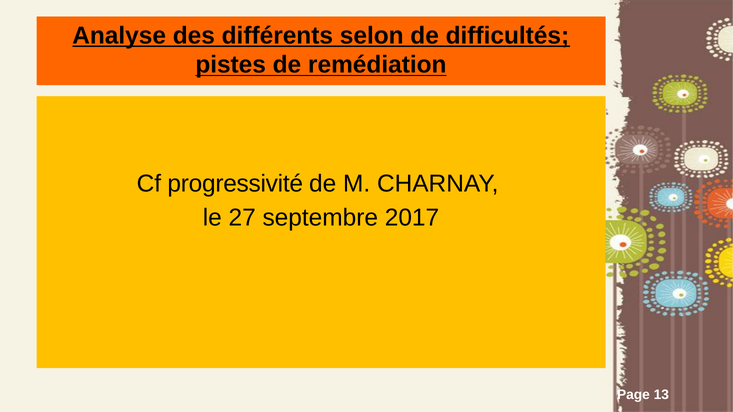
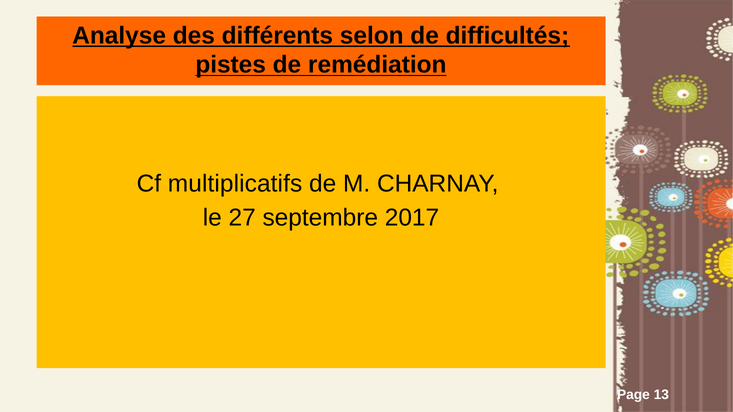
progressivité: progressivité -> multiplicatifs
